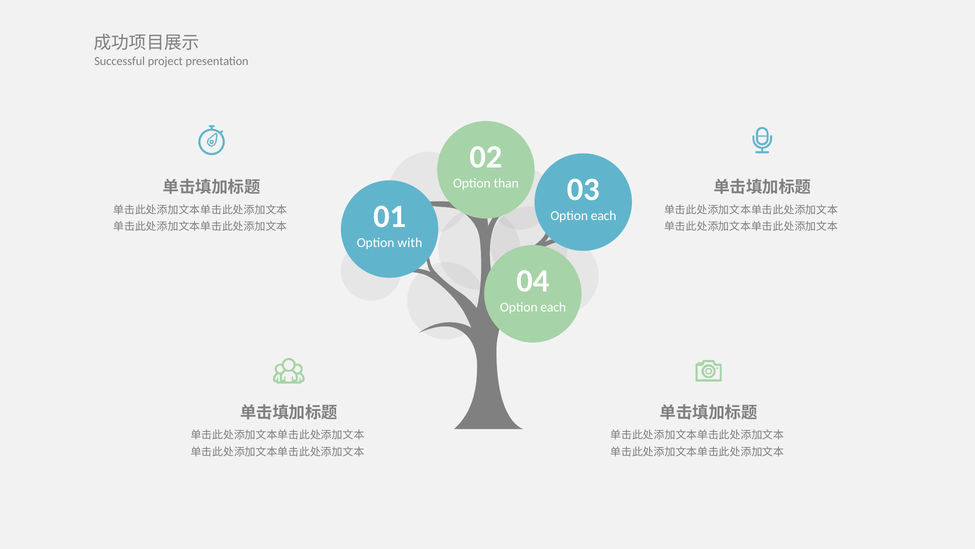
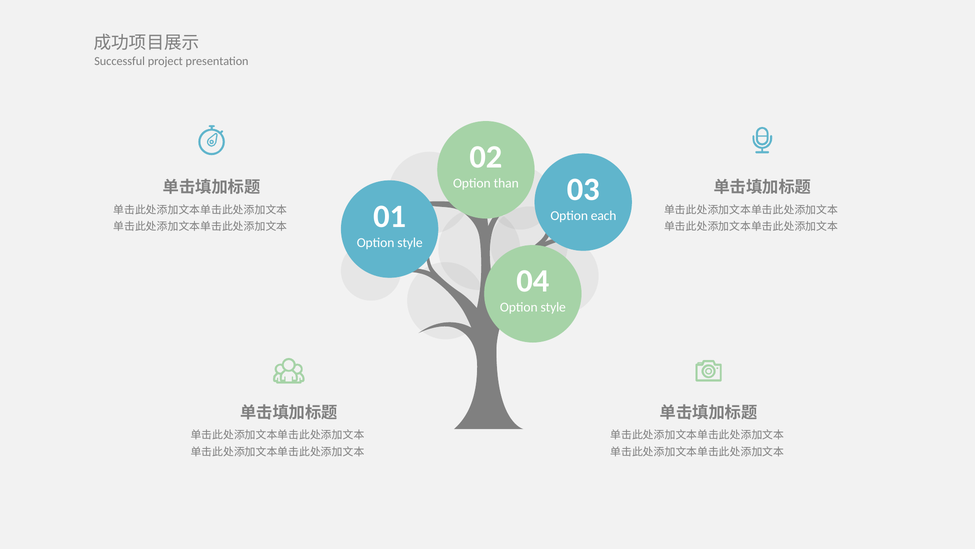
with at (410, 242): with -> style
each at (553, 307): each -> style
